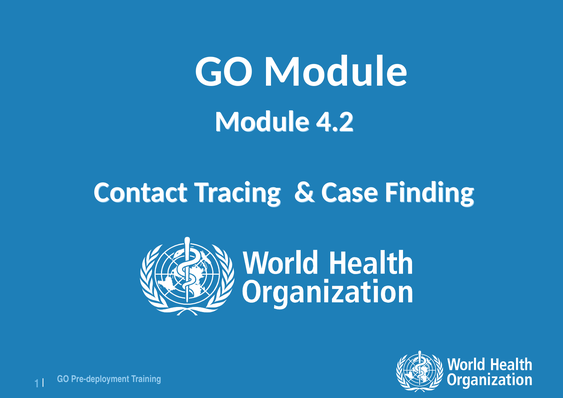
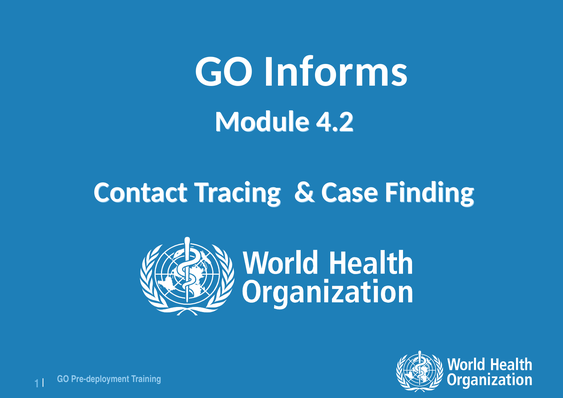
GO Module: Module -> Informs
